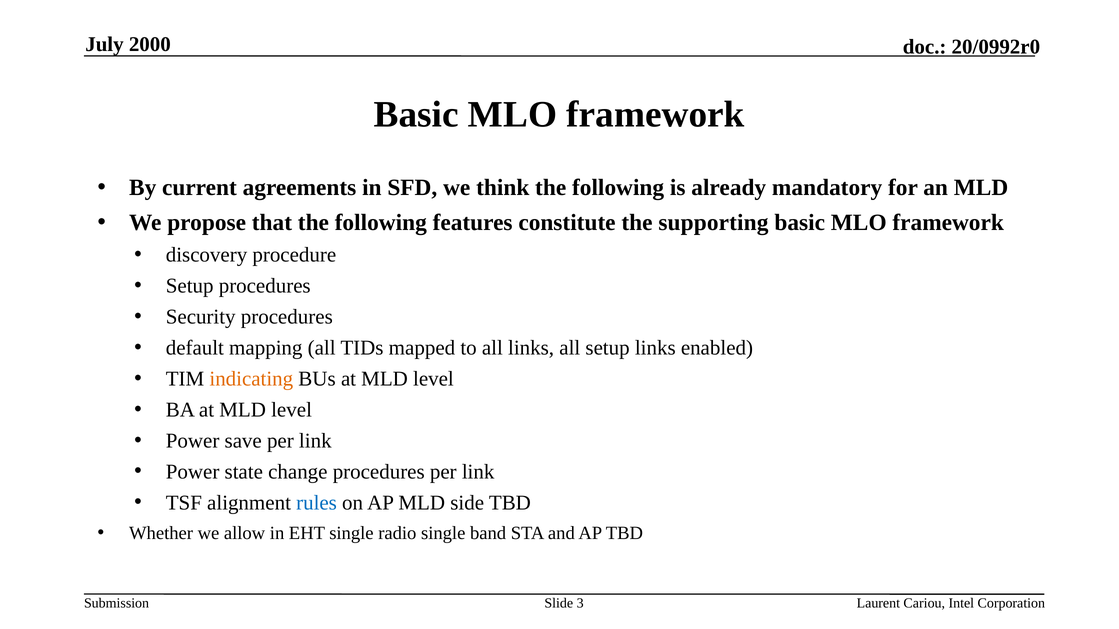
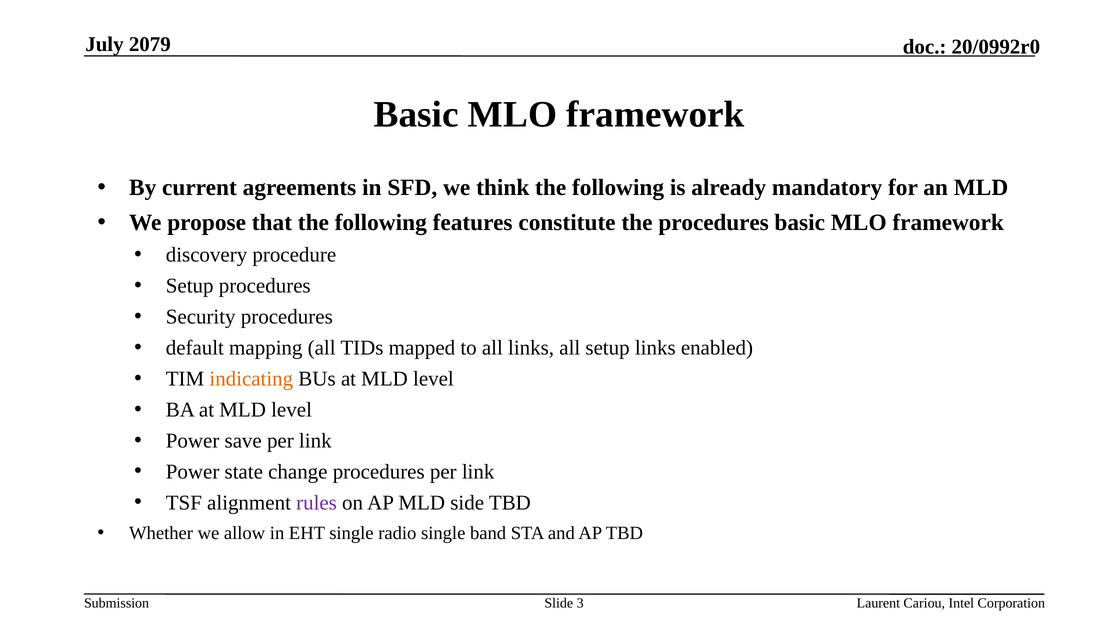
2000: 2000 -> 2079
the supporting: supporting -> procedures
rules colour: blue -> purple
